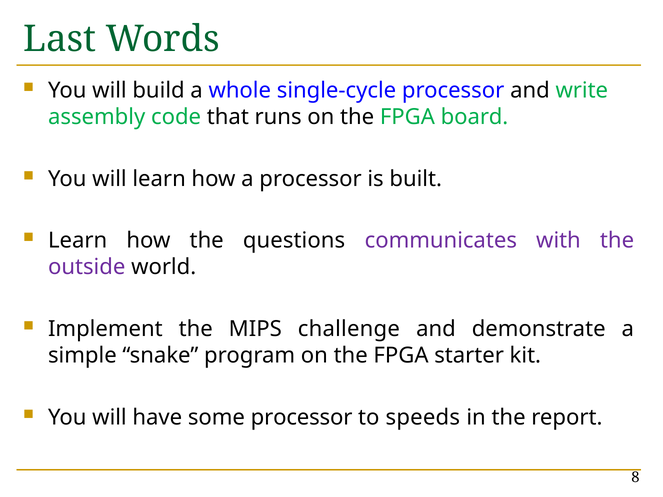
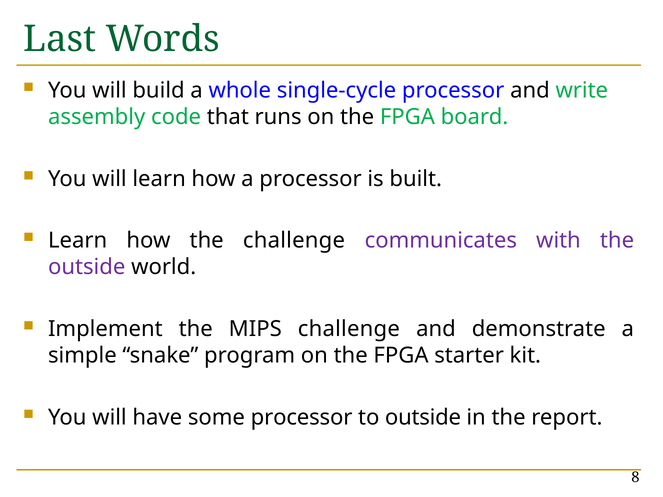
the questions: questions -> challenge
to speeds: speeds -> outside
